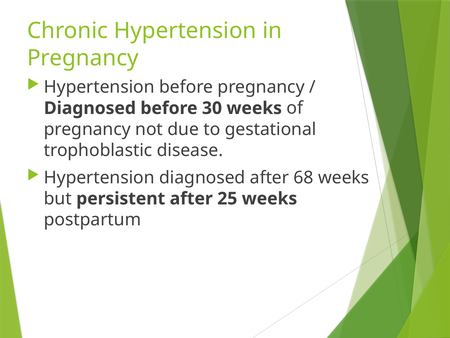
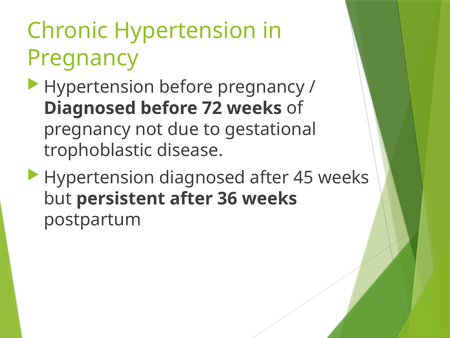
30: 30 -> 72
68: 68 -> 45
25: 25 -> 36
